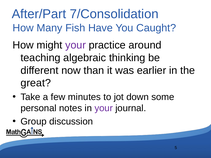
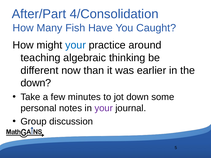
7/Consolidation: 7/Consolidation -> 4/Consolidation
your at (76, 45) colour: purple -> blue
great at (36, 83): great -> down
